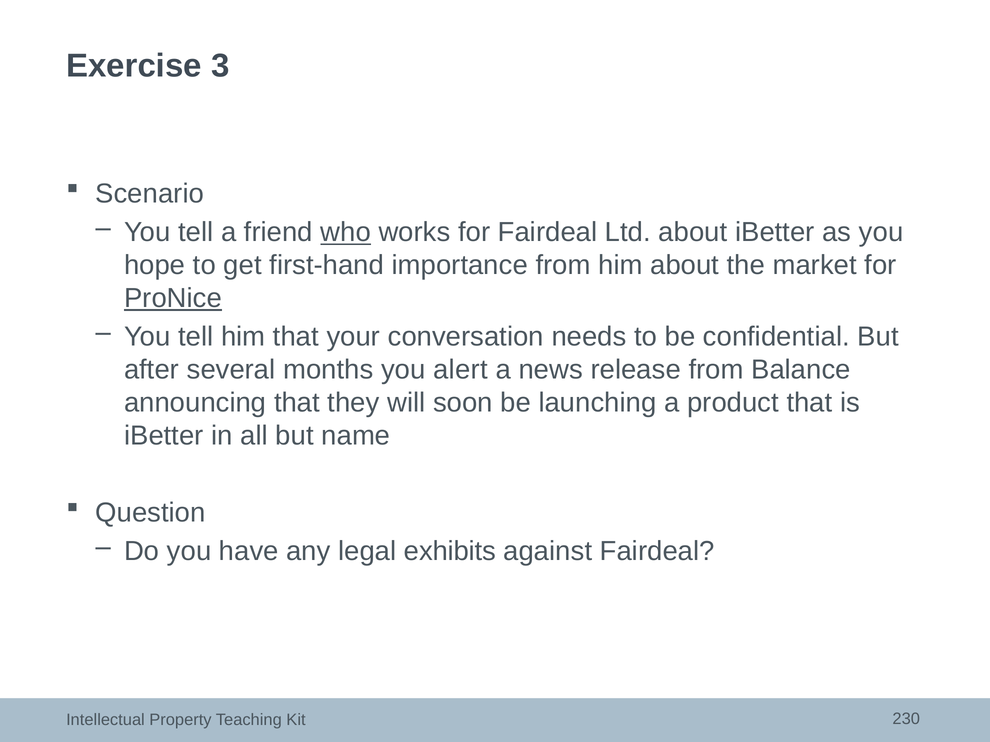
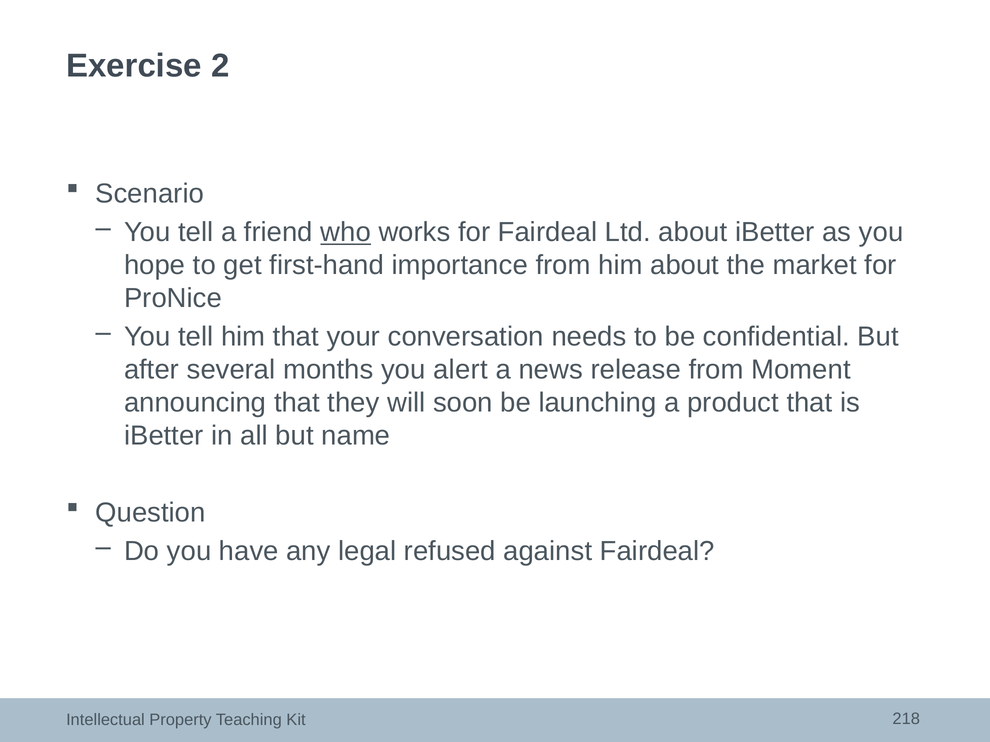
3: 3 -> 2
ProNice underline: present -> none
Balance: Balance -> Moment
exhibits: exhibits -> refused
230: 230 -> 218
